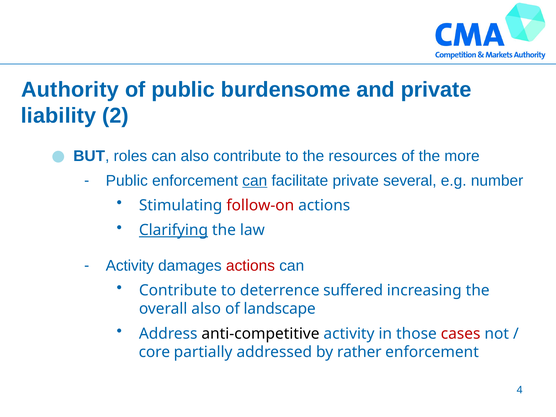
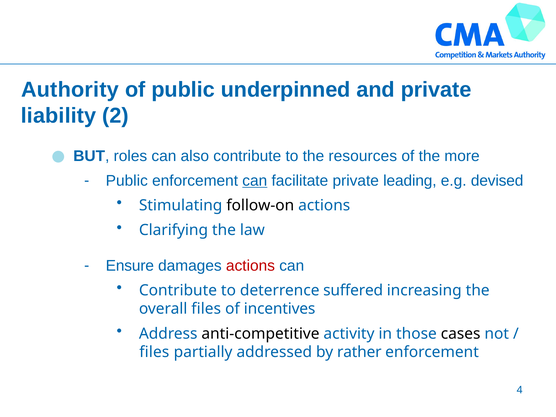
burdensome: burdensome -> underpinned
several: several -> leading
number: number -> devised
follow-on colour: red -> black
Clarifying underline: present -> none
Activity at (130, 266): Activity -> Ensure
overall also: also -> files
landscape: landscape -> incentives
cases colour: red -> black
core at (154, 352): core -> files
